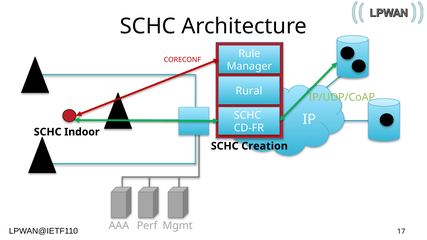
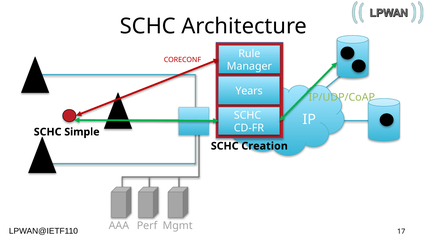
Rural: Rural -> Years
Indoor: Indoor -> Simple
